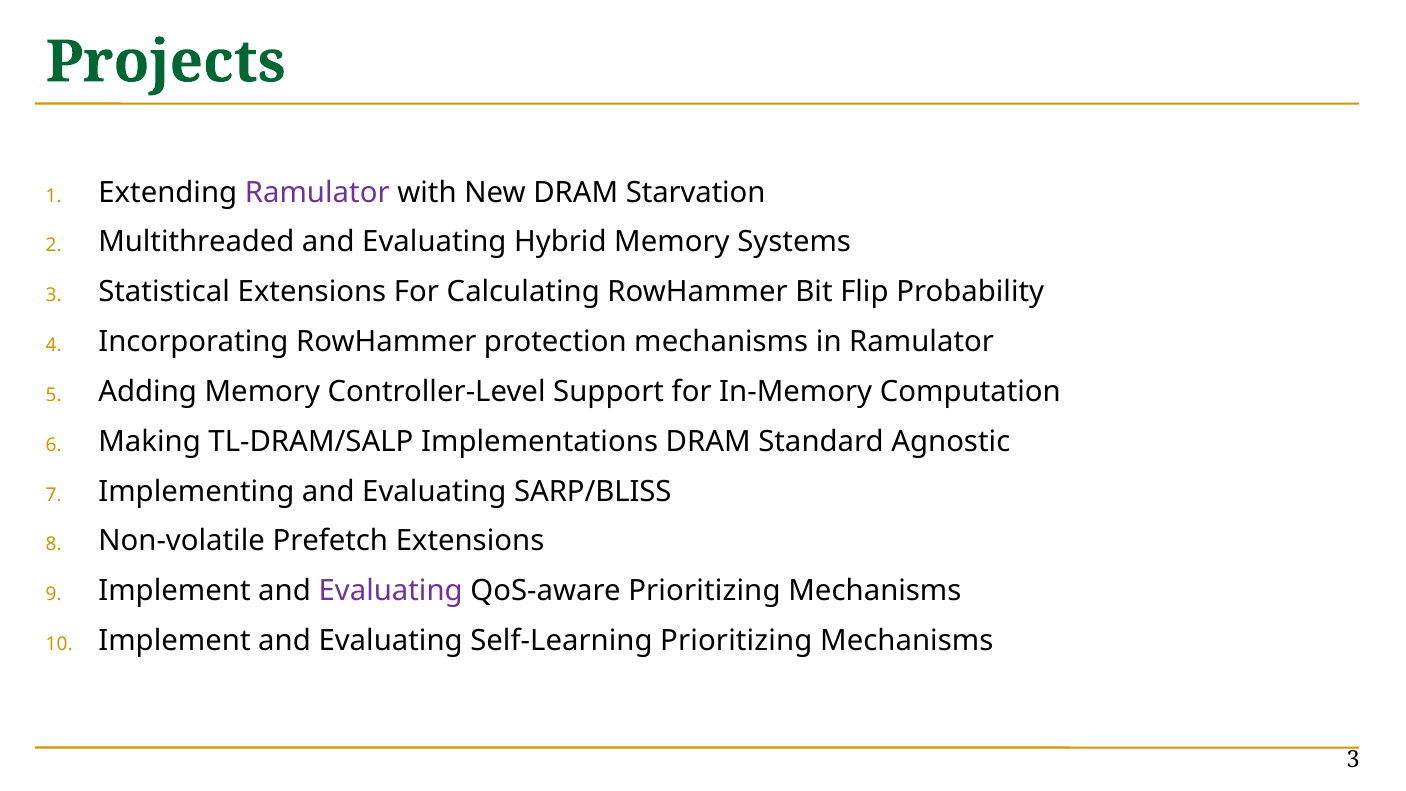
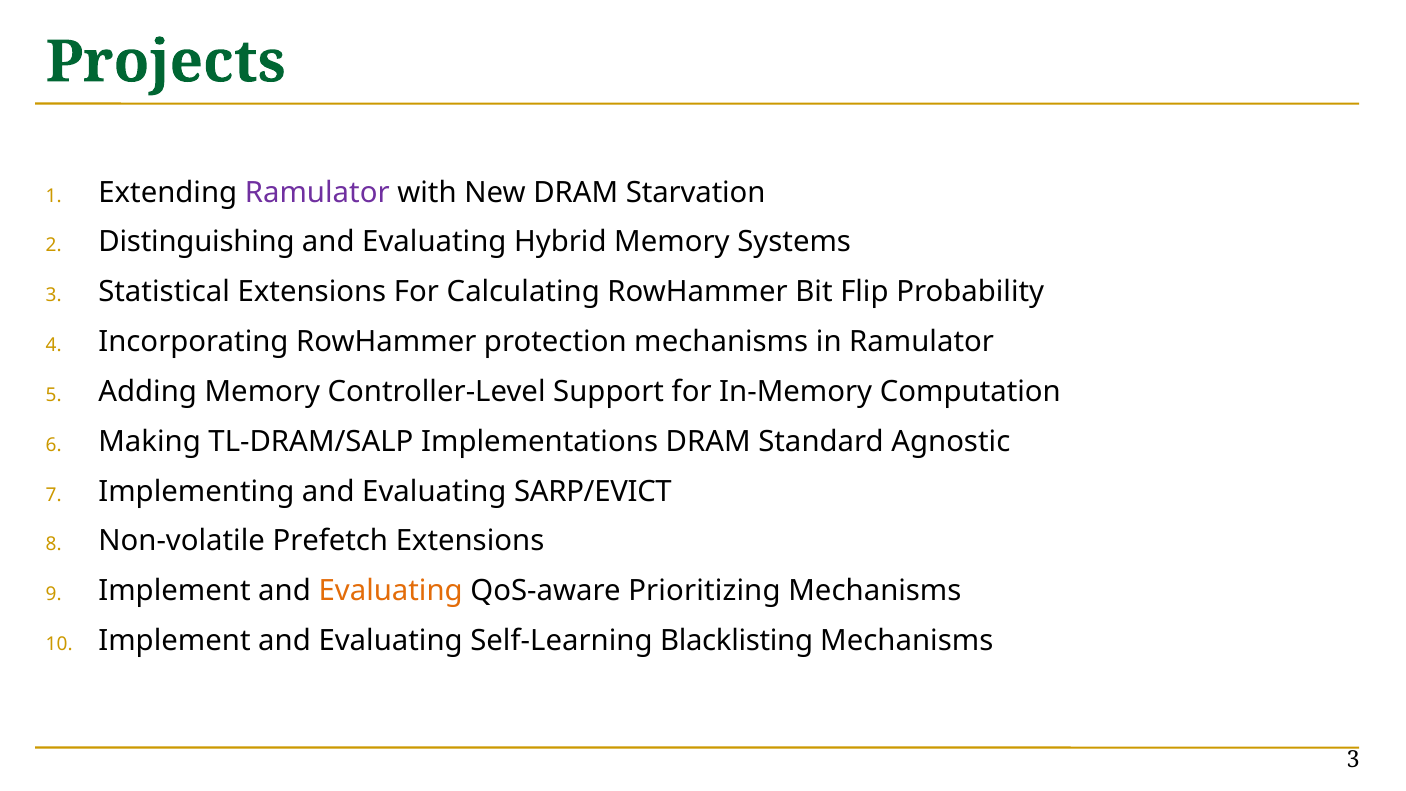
Multithreaded: Multithreaded -> Distinguishing
SARP/BLISS: SARP/BLISS -> SARP/EVICT
Evaluating at (391, 591) colour: purple -> orange
Self-Learning Prioritizing: Prioritizing -> Blacklisting
